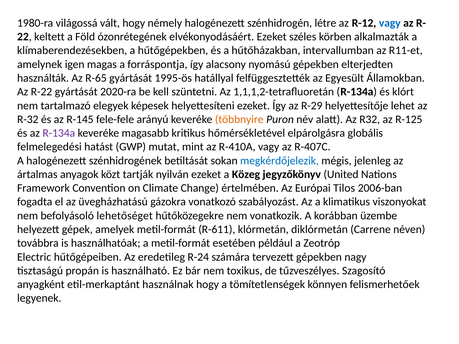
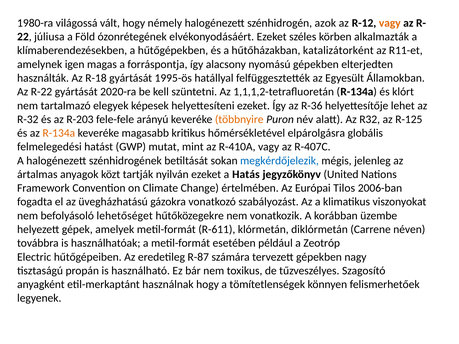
létre: létre -> azok
vagy at (390, 23) colour: blue -> orange
keltett: keltett -> júliusa
intervallumban: intervallumban -> katalizátorként
R-65: R-65 -> R-18
R-29: R-29 -> R-36
R-145: R-145 -> R-203
R-134a at (59, 133) colour: purple -> orange
Közeg: Közeg -> Hatás
R-24: R-24 -> R-87
